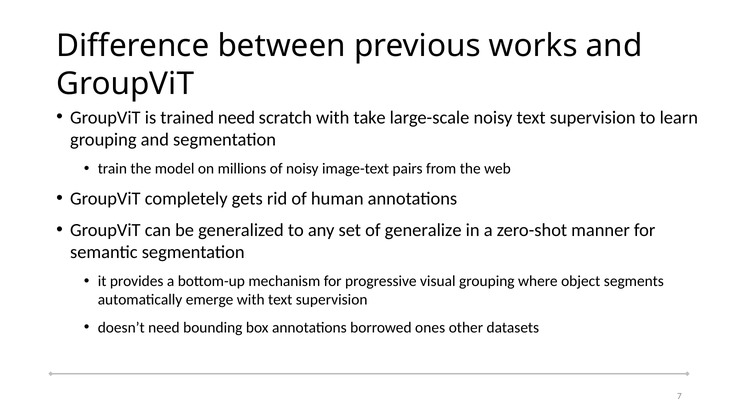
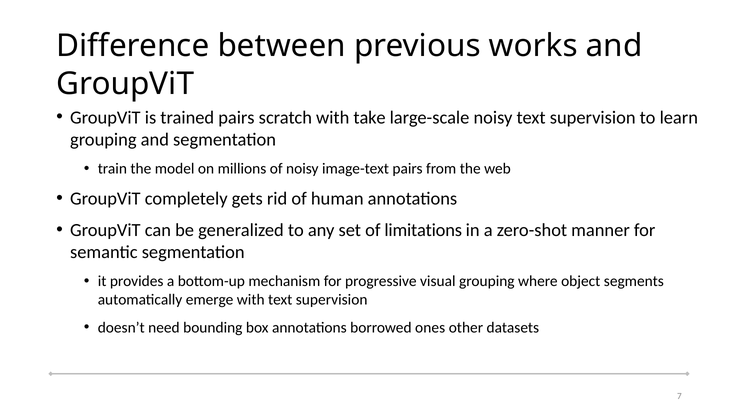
trained need: need -> pairs
generalize: generalize -> limitations
